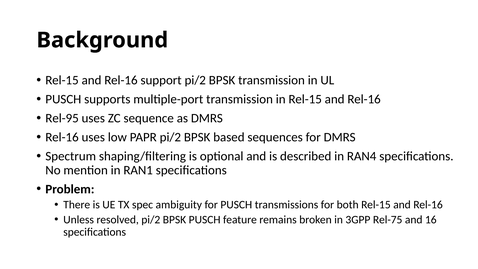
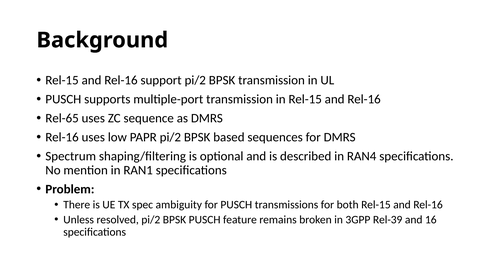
Rel-95: Rel-95 -> Rel-65
Rel-75: Rel-75 -> Rel-39
